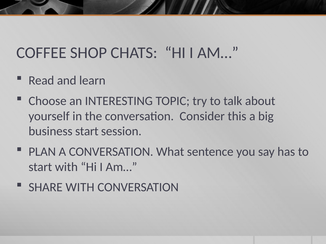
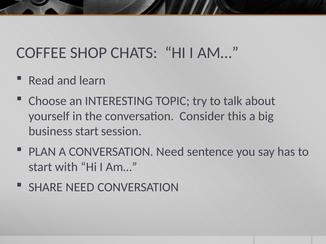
CONVERSATION What: What -> Need
SHARE WITH: WITH -> NEED
